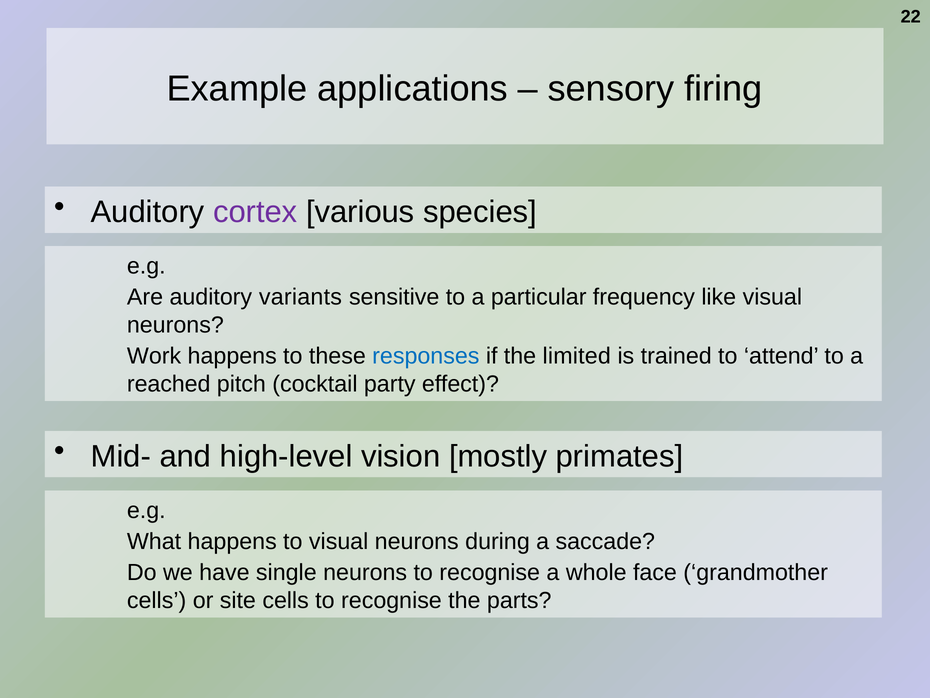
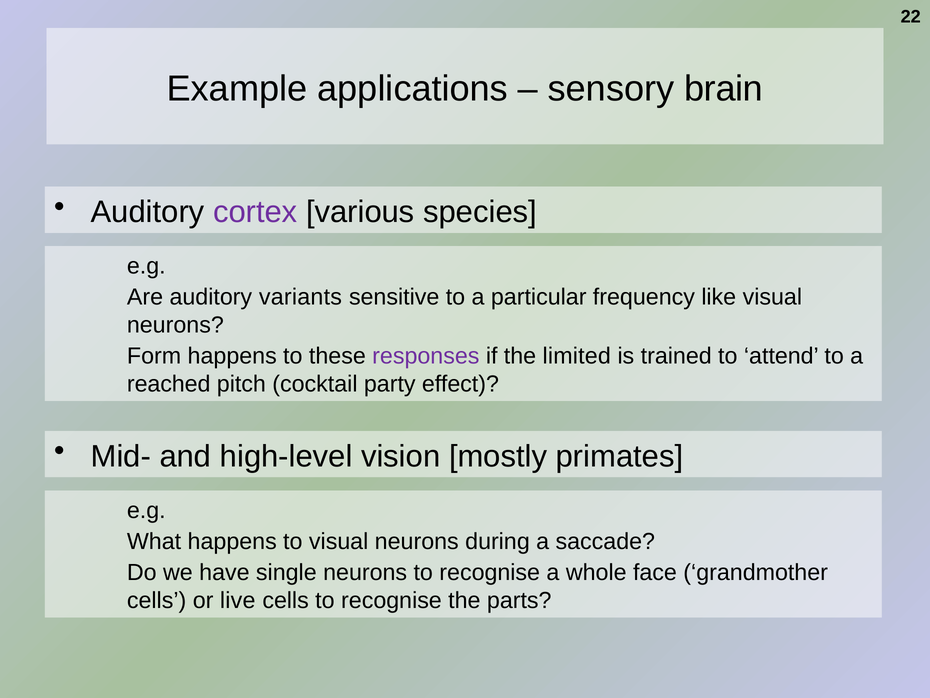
firing: firing -> brain
Work: Work -> Form
responses colour: blue -> purple
site: site -> live
